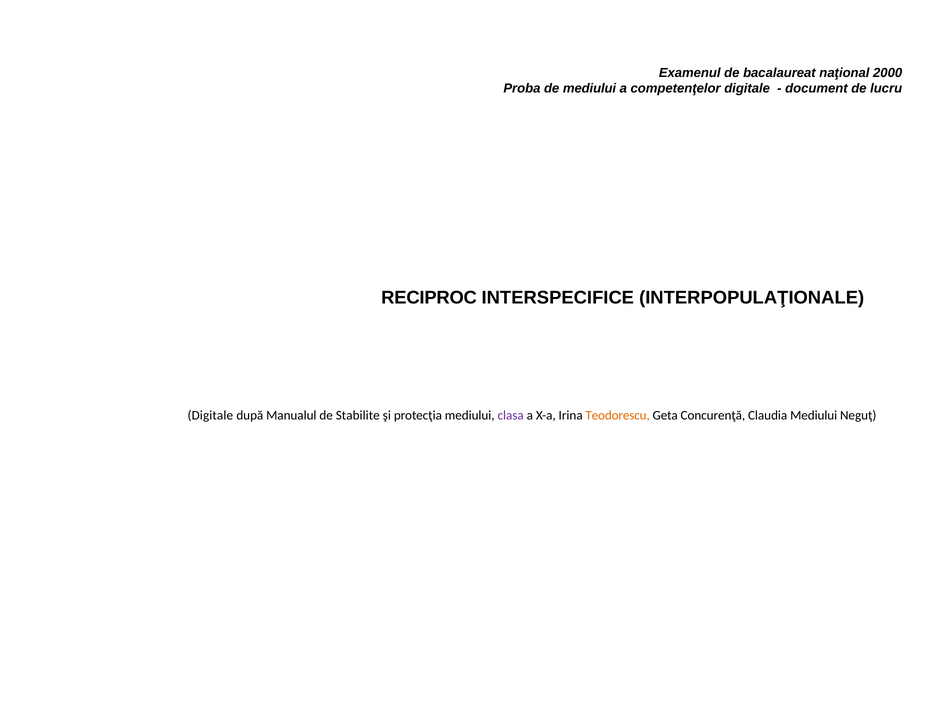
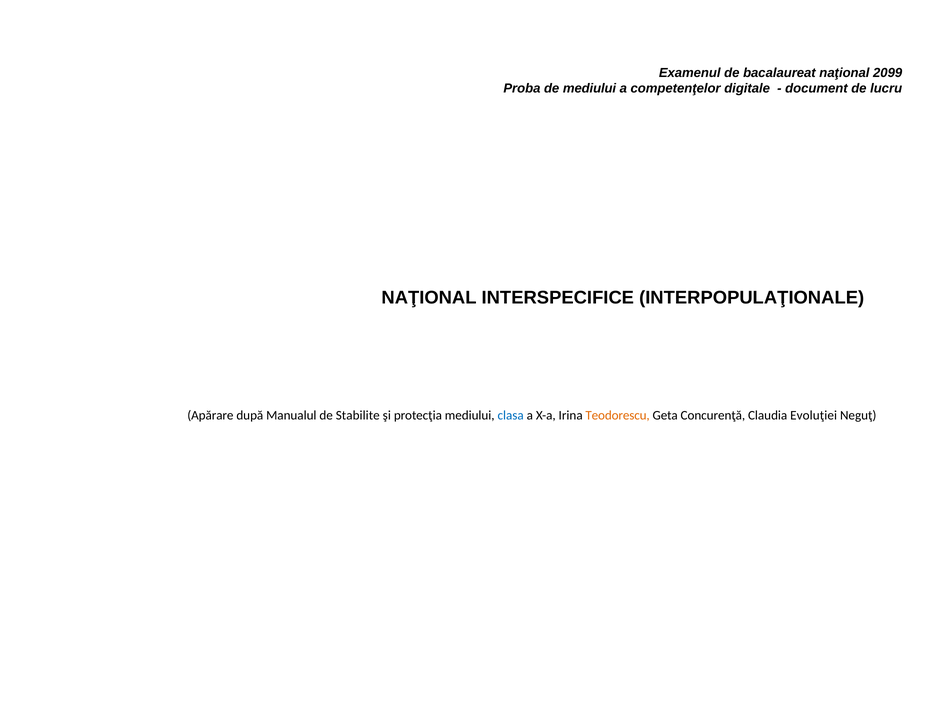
2000: 2000 -> 2099
RECIPROC at (429, 297): RECIPROC -> NAŢIONAL
Digitale at (210, 415): Digitale -> Apărare
clasa colour: purple -> blue
Claudia Mediului: Mediului -> Evoluţiei
